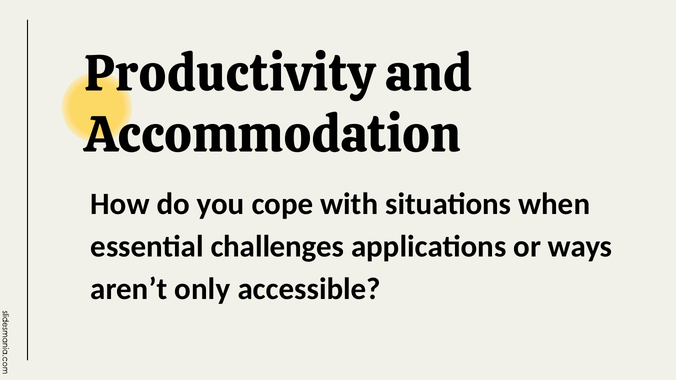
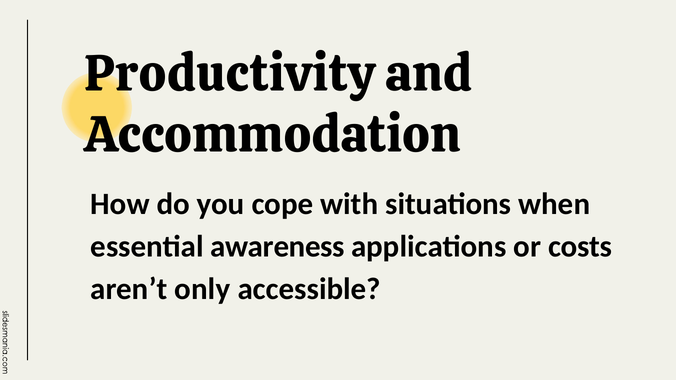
challenges: challenges -> awareness
ways: ways -> costs
